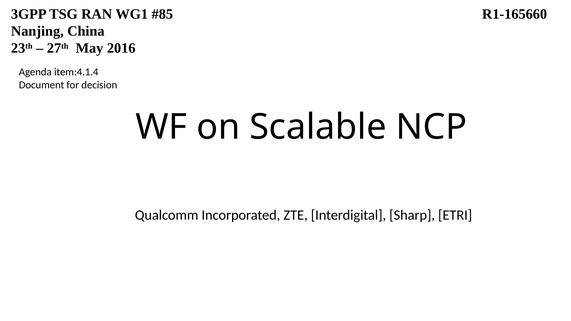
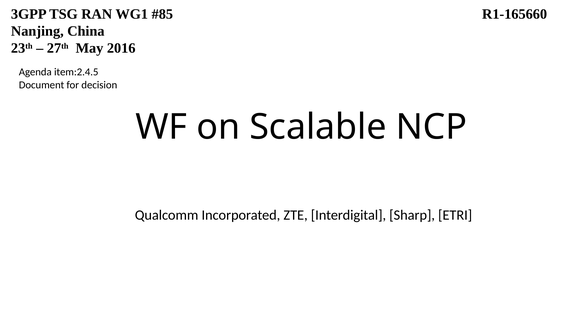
item:4.1.4: item:4.1.4 -> item:2.4.5
